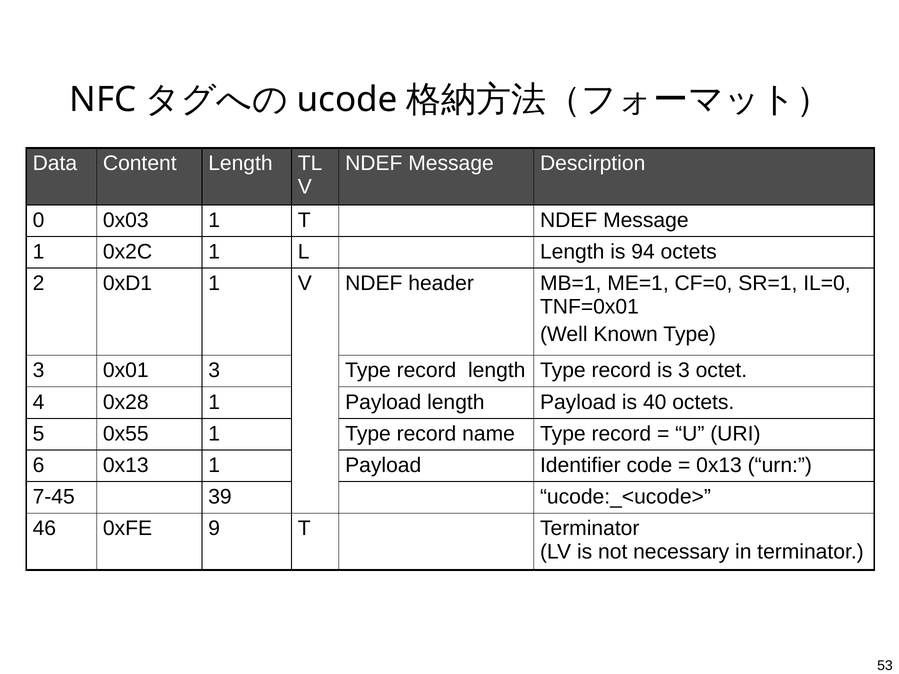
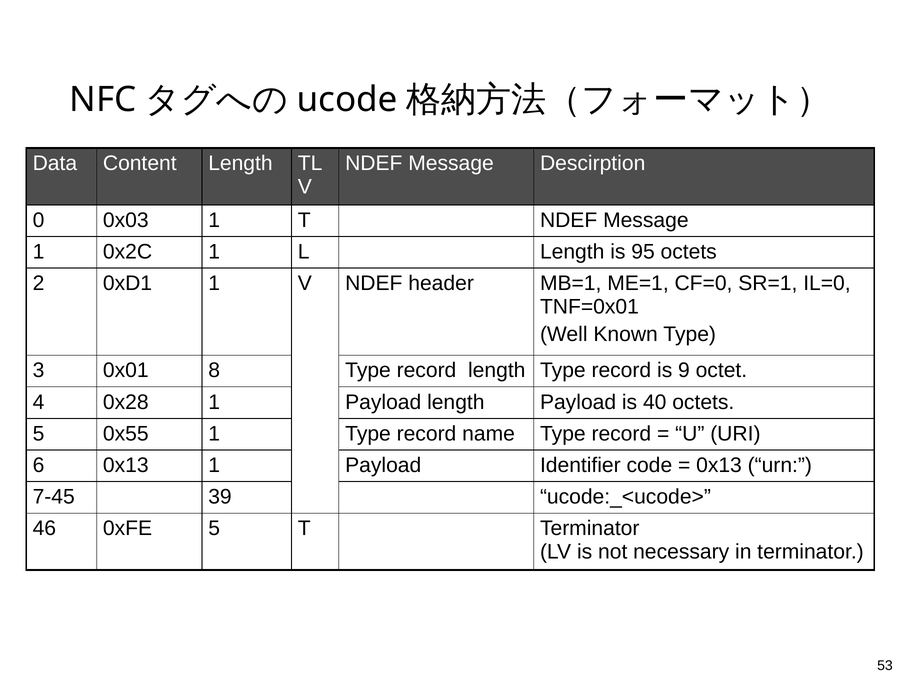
94: 94 -> 95
0x01 3: 3 -> 8
is 3: 3 -> 9
0xFE 9: 9 -> 5
